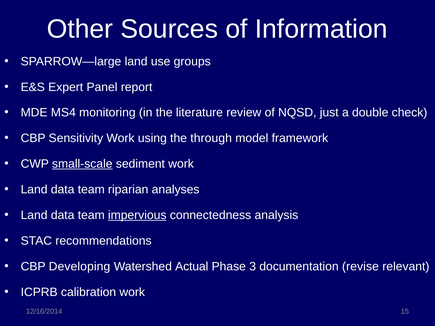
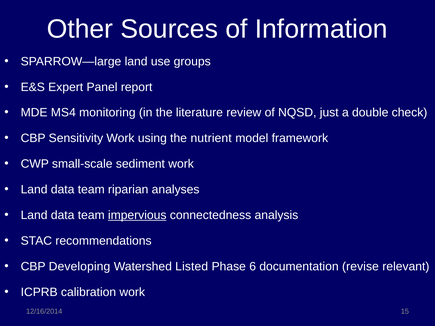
through: through -> nutrient
small-scale underline: present -> none
Actual: Actual -> Listed
3: 3 -> 6
